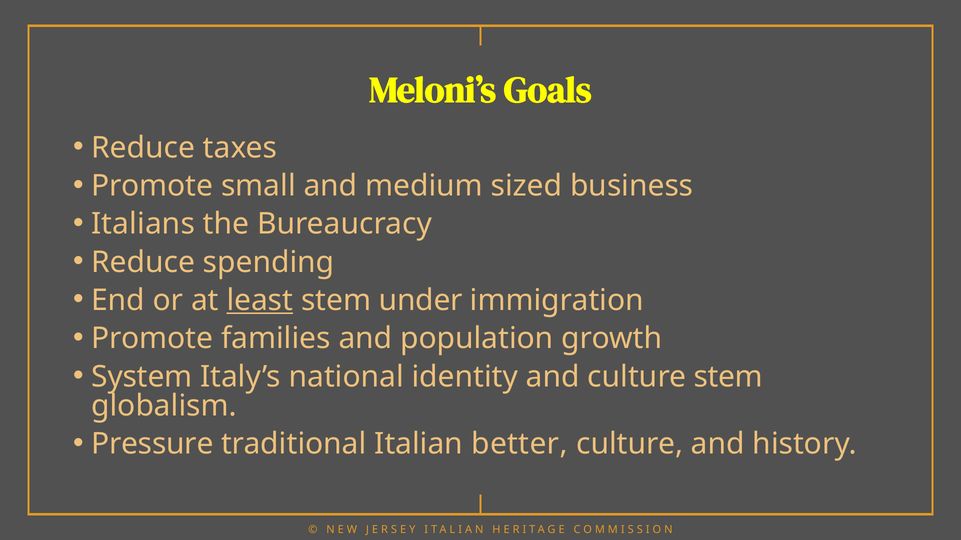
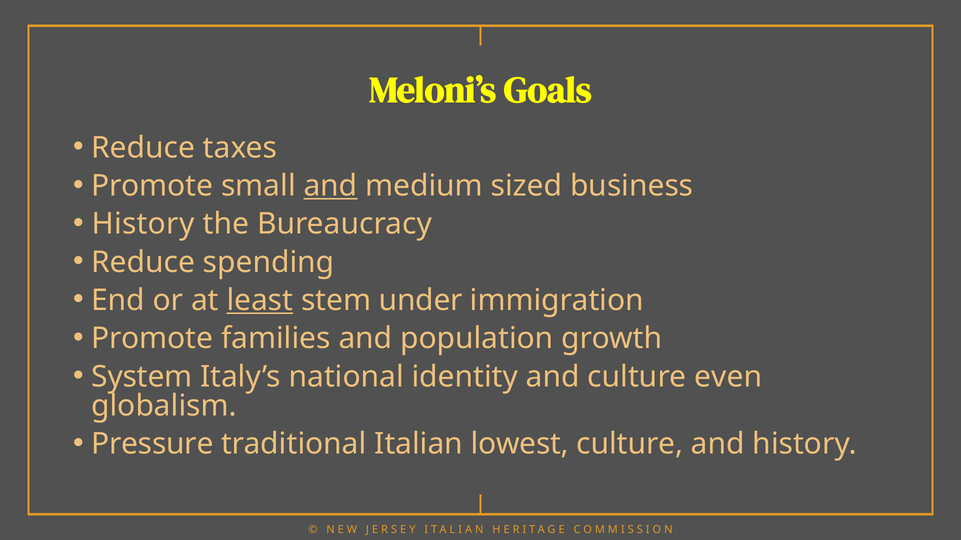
and at (330, 186) underline: none -> present
Italians at (143, 224): Italians -> History
culture stem: stem -> even
better: better -> lowest
